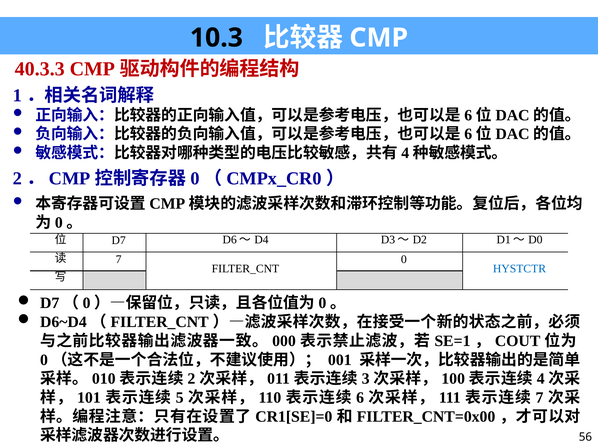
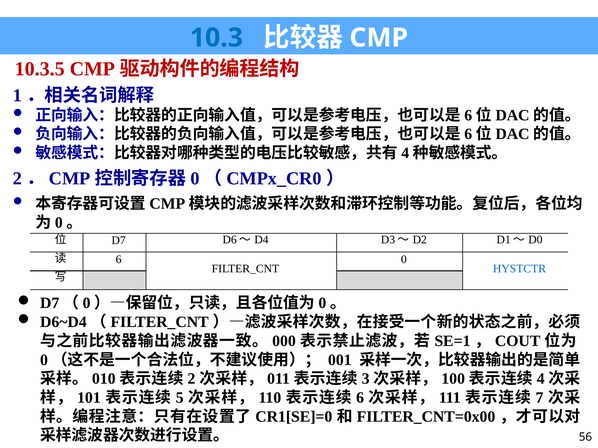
10.3 colour: black -> blue
40.3.3: 40.3.3 -> 10.3.5
7 at (119, 260): 7 -> 6
